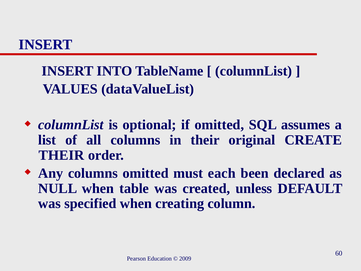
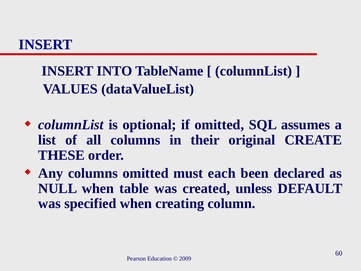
THEIR at (61, 155): THEIR -> THESE
